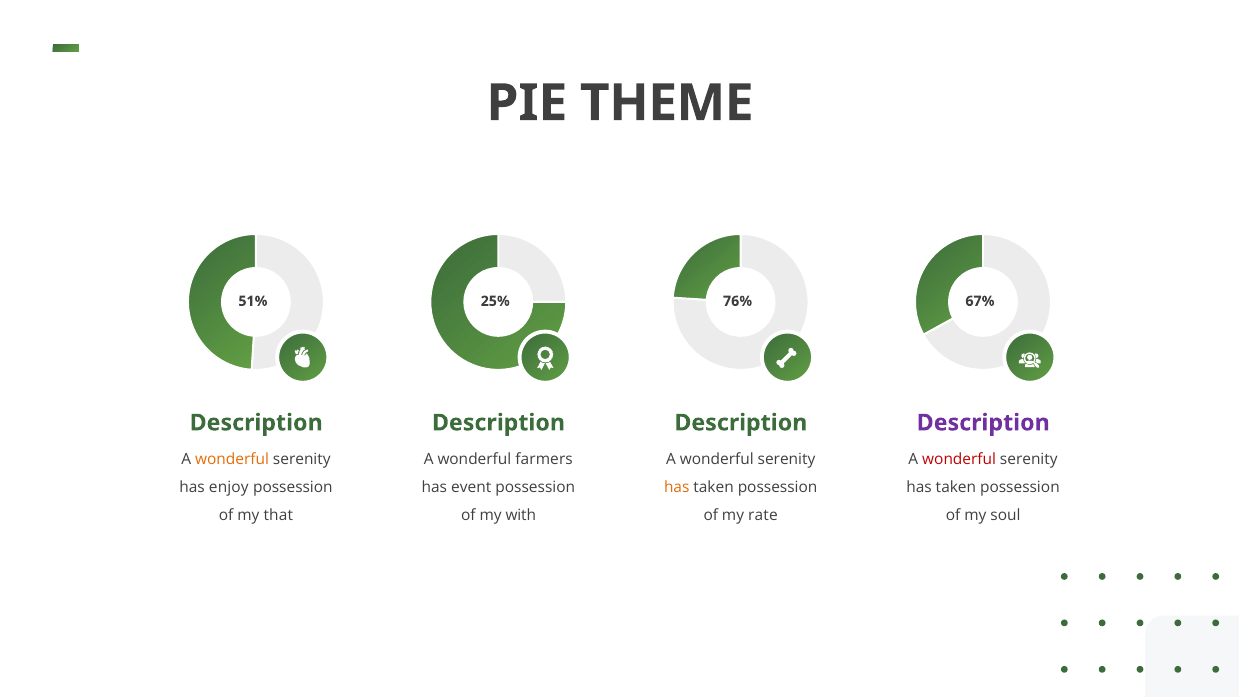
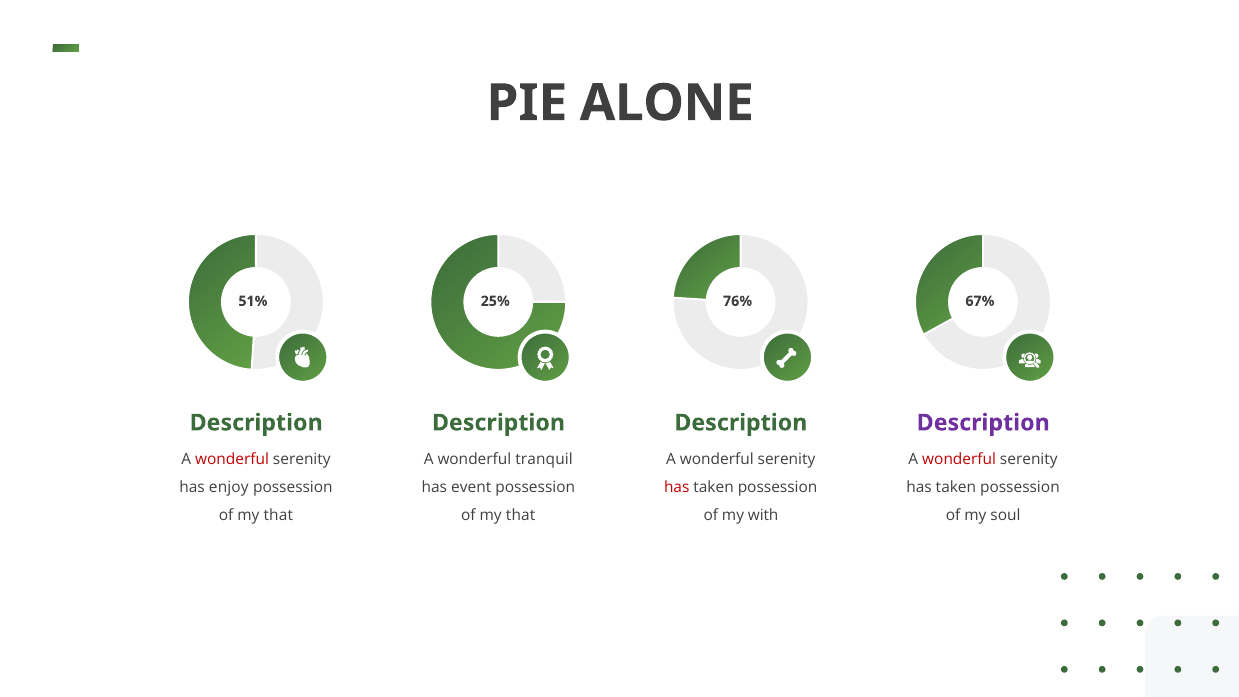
THEME: THEME -> ALONE
wonderful at (232, 460) colour: orange -> red
farmers: farmers -> tranquil
has at (677, 488) colour: orange -> red
with at (521, 515): with -> that
rate: rate -> with
